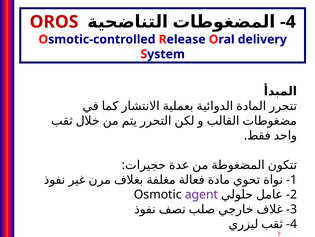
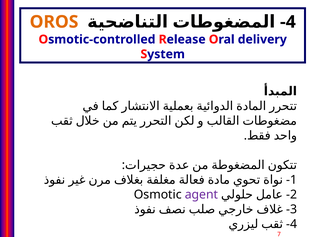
OROS colour: red -> orange
